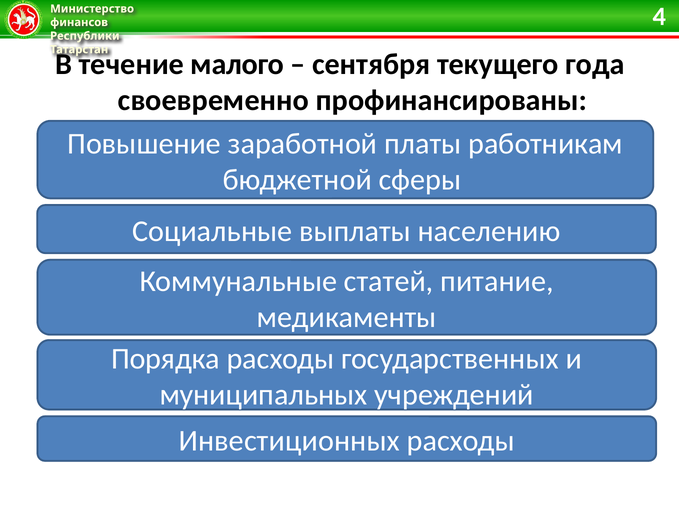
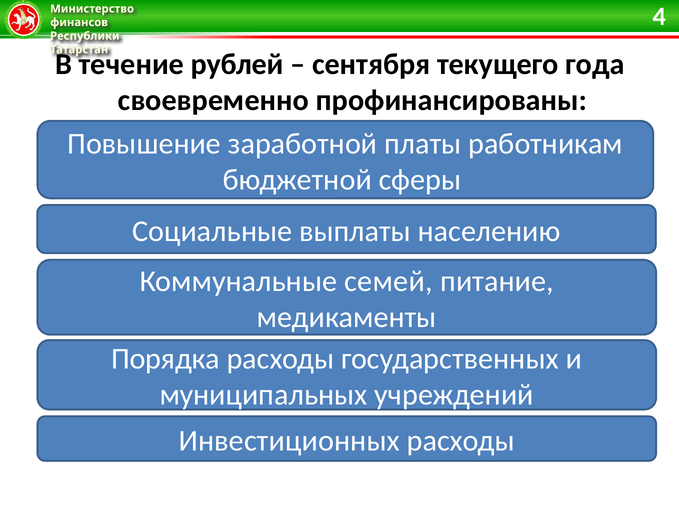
малого: малого -> рублей
статей: статей -> семей
